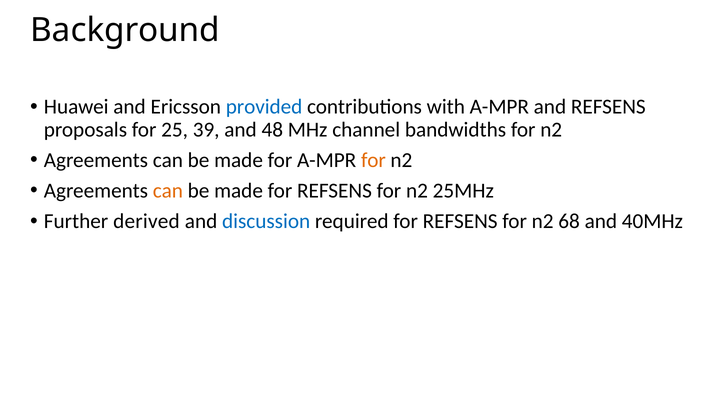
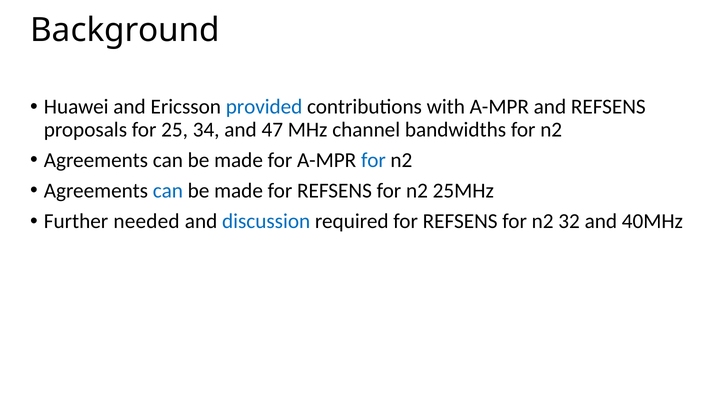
39: 39 -> 34
48: 48 -> 47
for at (373, 160) colour: orange -> blue
can at (168, 191) colour: orange -> blue
derived: derived -> needed
68: 68 -> 32
